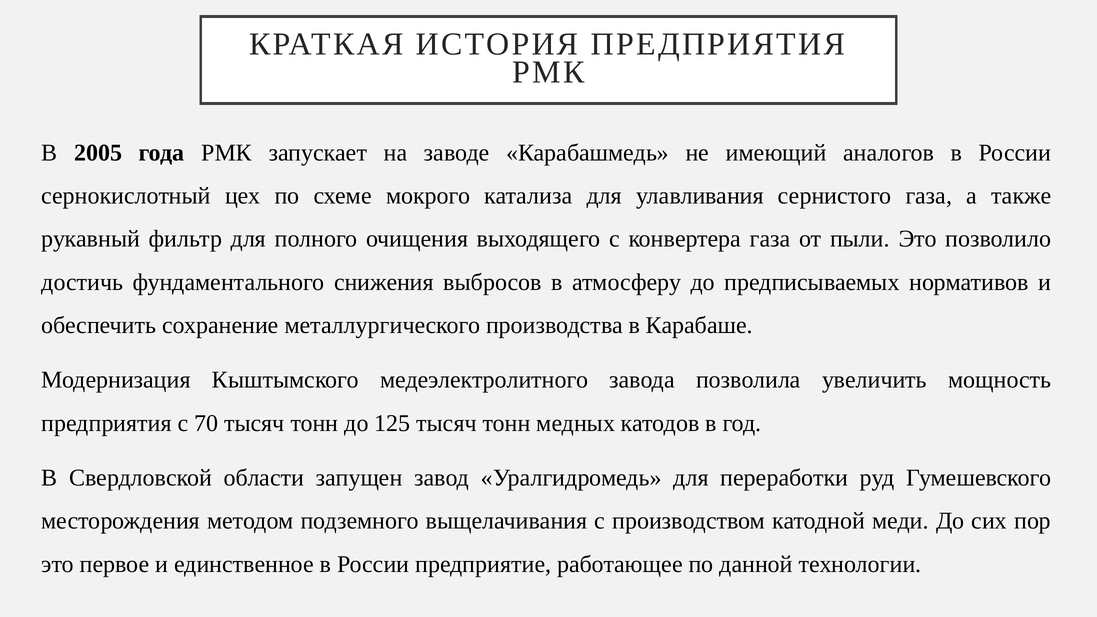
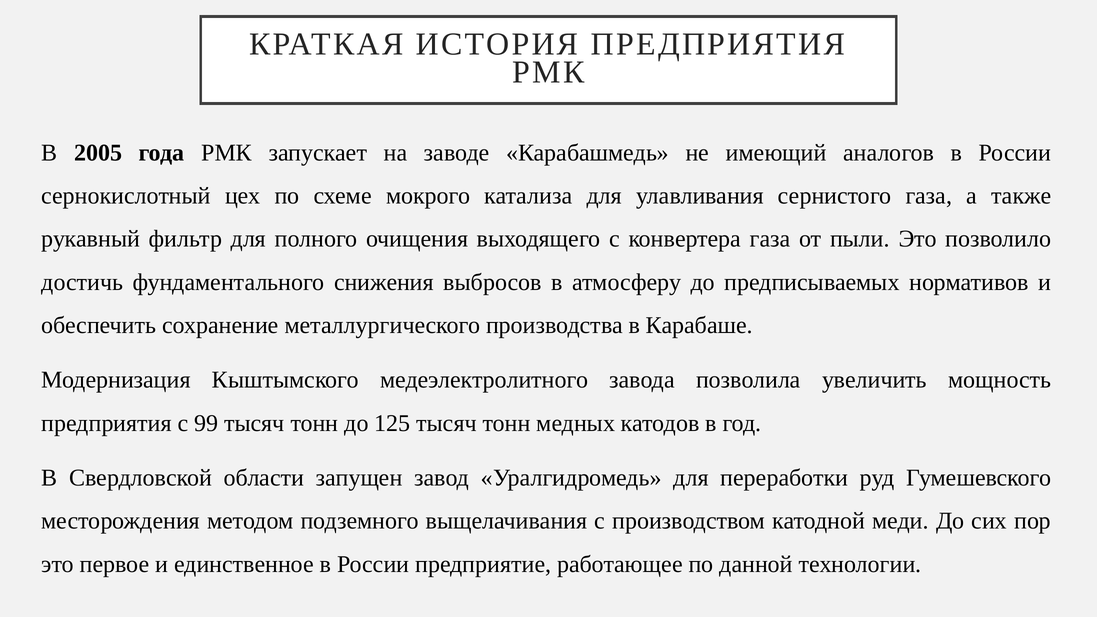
70: 70 -> 99
